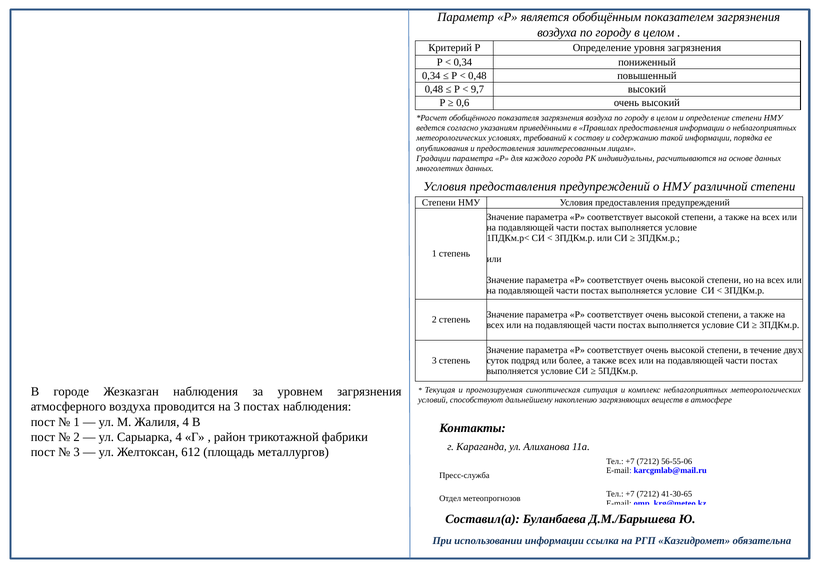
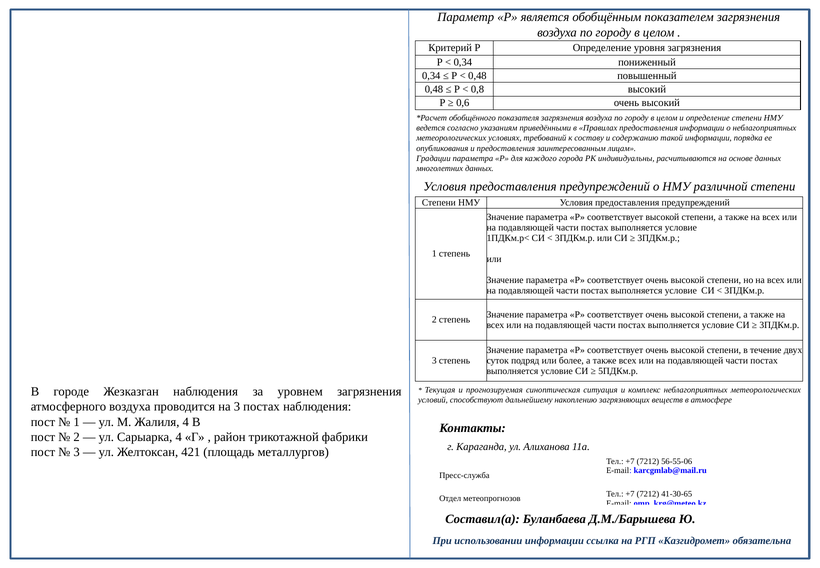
9,7: 9,7 -> 0,8
612: 612 -> 421
